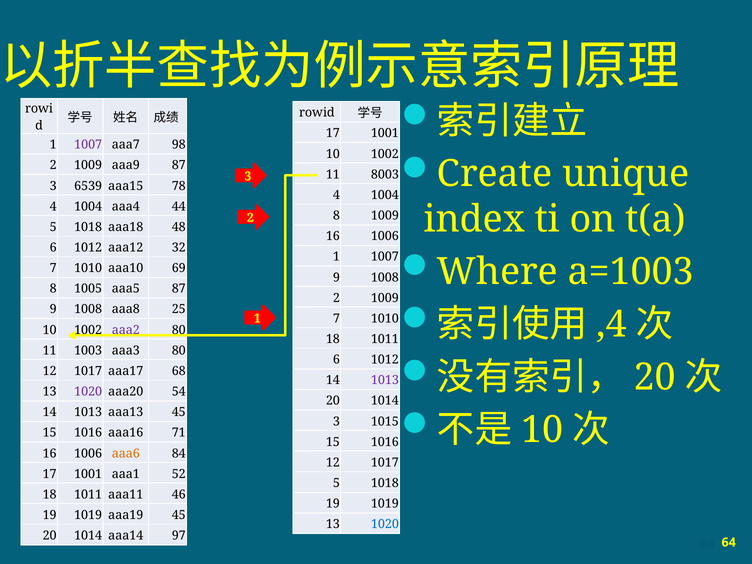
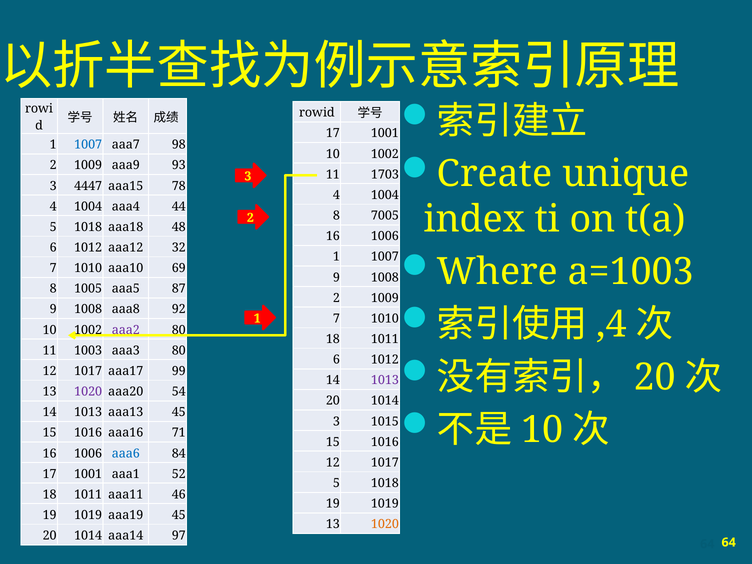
1007 at (88, 145) colour: purple -> blue
aaa9 87: 87 -> 93
8003: 8003 -> 1703
6539: 6539 -> 4447
8 1009: 1009 -> 7005
25: 25 -> 92
68: 68 -> 99
aaa6 colour: orange -> blue
1020 at (385, 524) colour: blue -> orange
